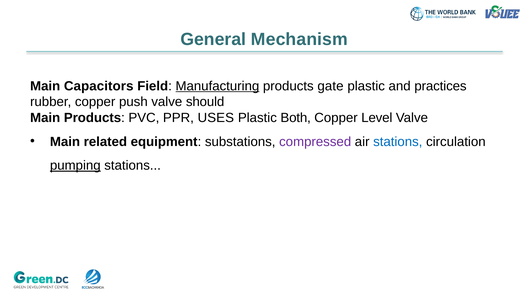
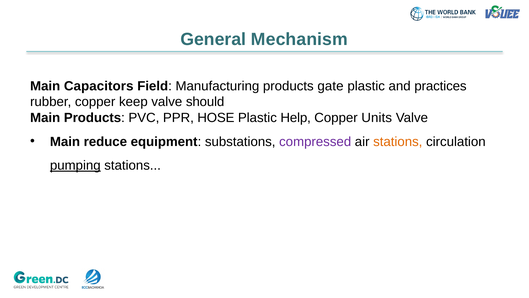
Manufacturing underline: present -> none
push: push -> keep
USES: USES -> HOSE
Both: Both -> Help
Level: Level -> Units
related: related -> reduce
stations at (398, 141) colour: blue -> orange
